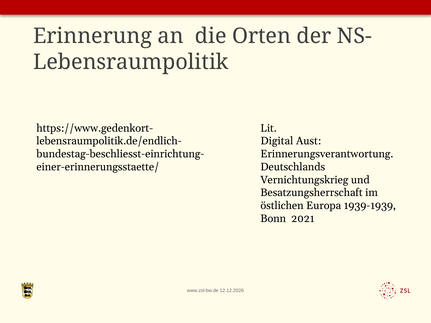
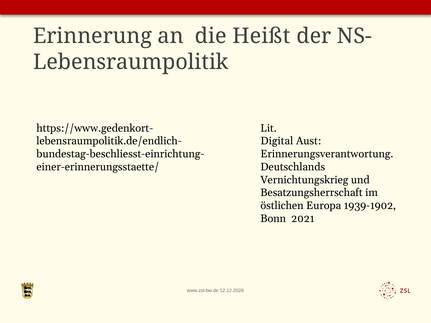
Orten: Orten -> Heißt
1939-1939: 1939-1939 -> 1939-1902
